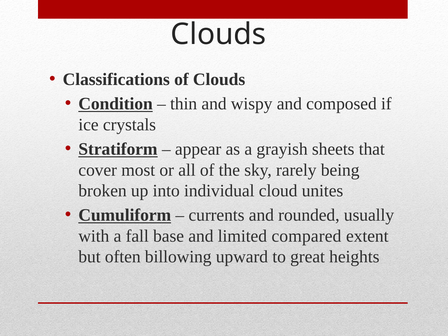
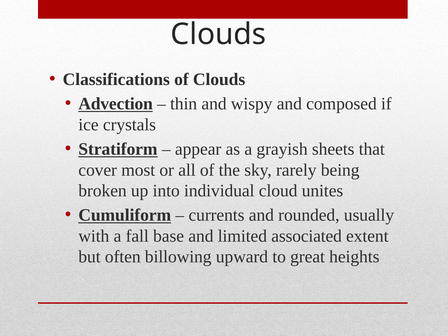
Condition: Condition -> Advection
compared: compared -> associated
